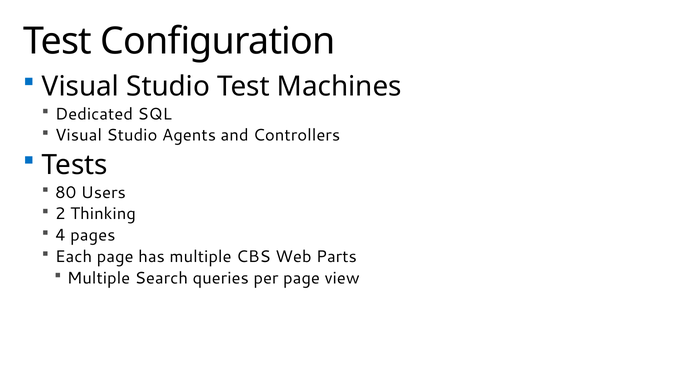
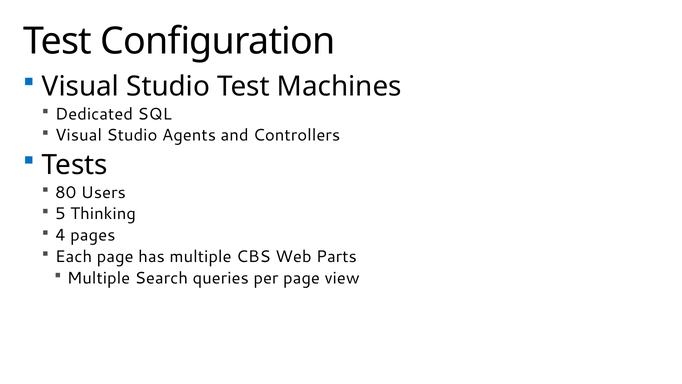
2: 2 -> 5
